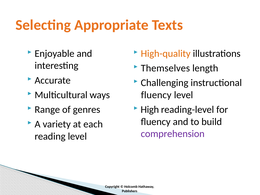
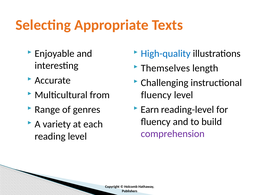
High-quality colour: orange -> blue
ways: ways -> from
High: High -> Earn
